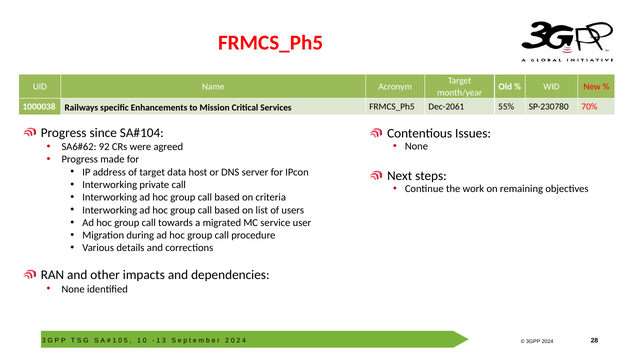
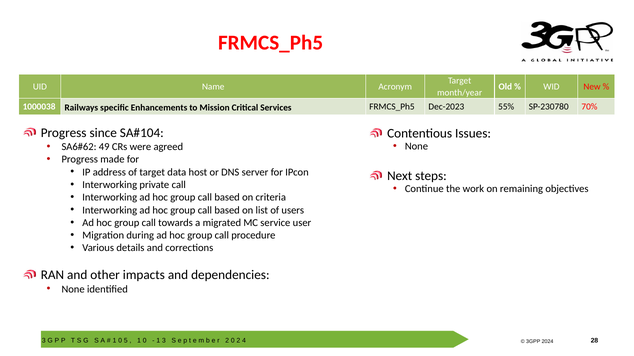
Dec-2061: Dec-2061 -> Dec-2023
92: 92 -> 49
